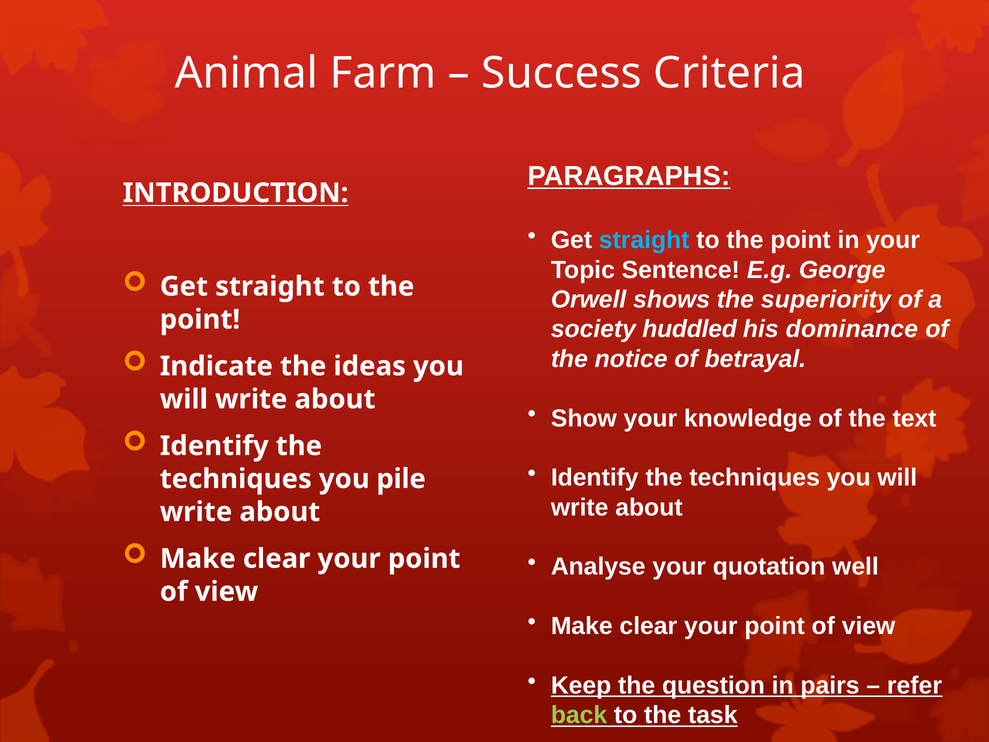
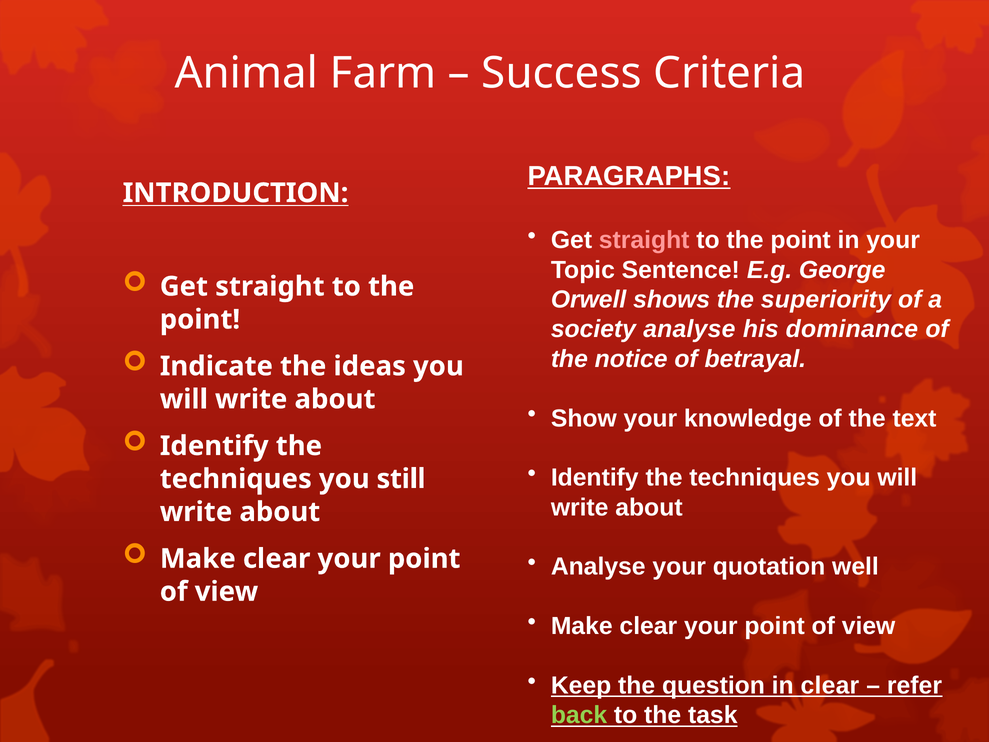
straight at (644, 240) colour: light blue -> pink
society huddled: huddled -> analyse
pile: pile -> still
in pairs: pairs -> clear
